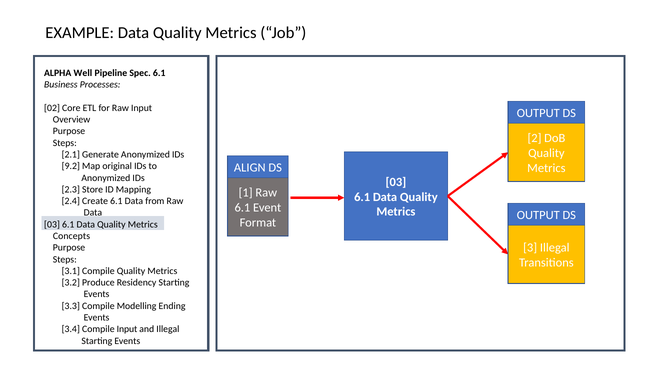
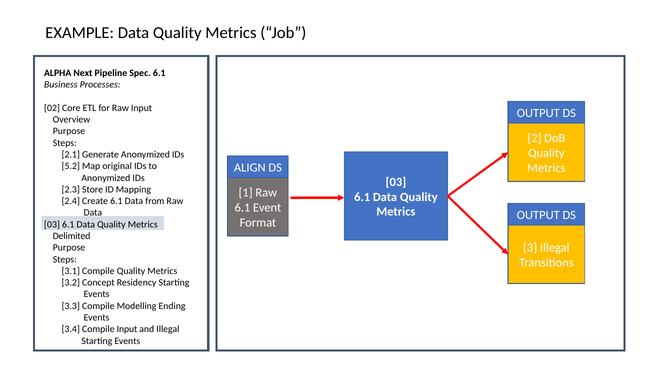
Well: Well -> Next
9.2: 9.2 -> 5.2
Concepts: Concepts -> Delimited
Produce: Produce -> Concept
